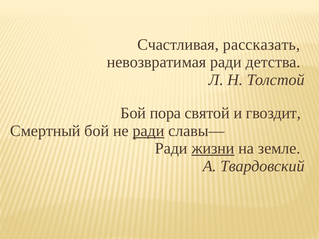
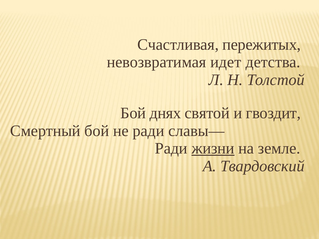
рассказать: рассказать -> пережитых
невозвратимая ради: ради -> идет
пора: пора -> днях
ради at (148, 131) underline: present -> none
